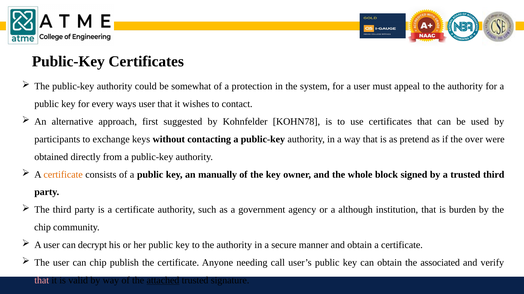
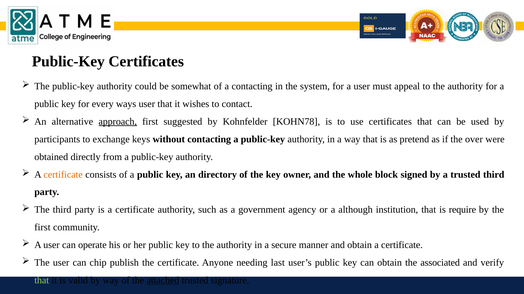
a protection: protection -> contacting
approach underline: none -> present
manually: manually -> directory
burden: burden -> require
chip at (43, 228): chip -> first
decrypt: decrypt -> operate
call: call -> last
that at (42, 281) colour: pink -> light green
